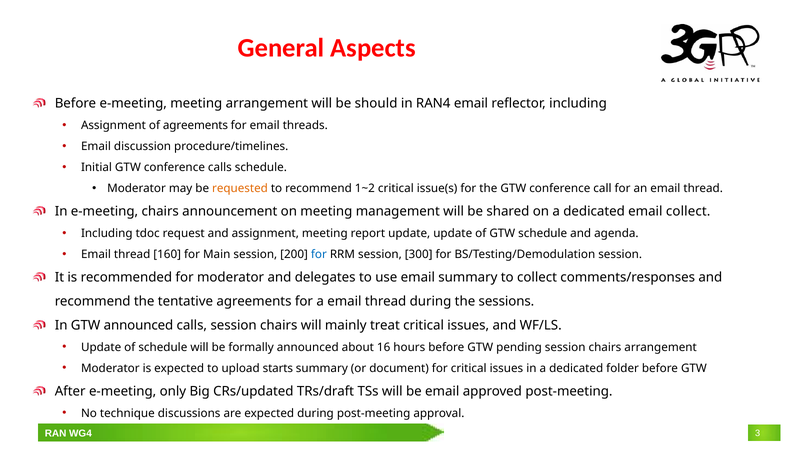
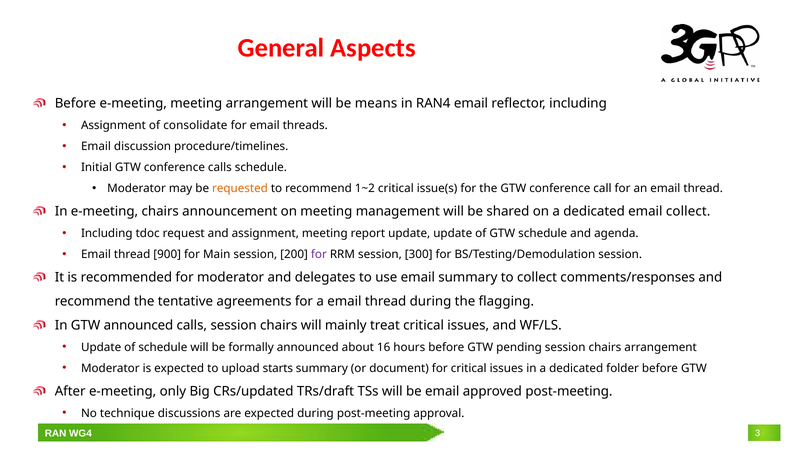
should: should -> means
of agreements: agreements -> consolidate
160: 160 -> 900
for at (319, 254) colour: blue -> purple
sessions: sessions -> flagging
